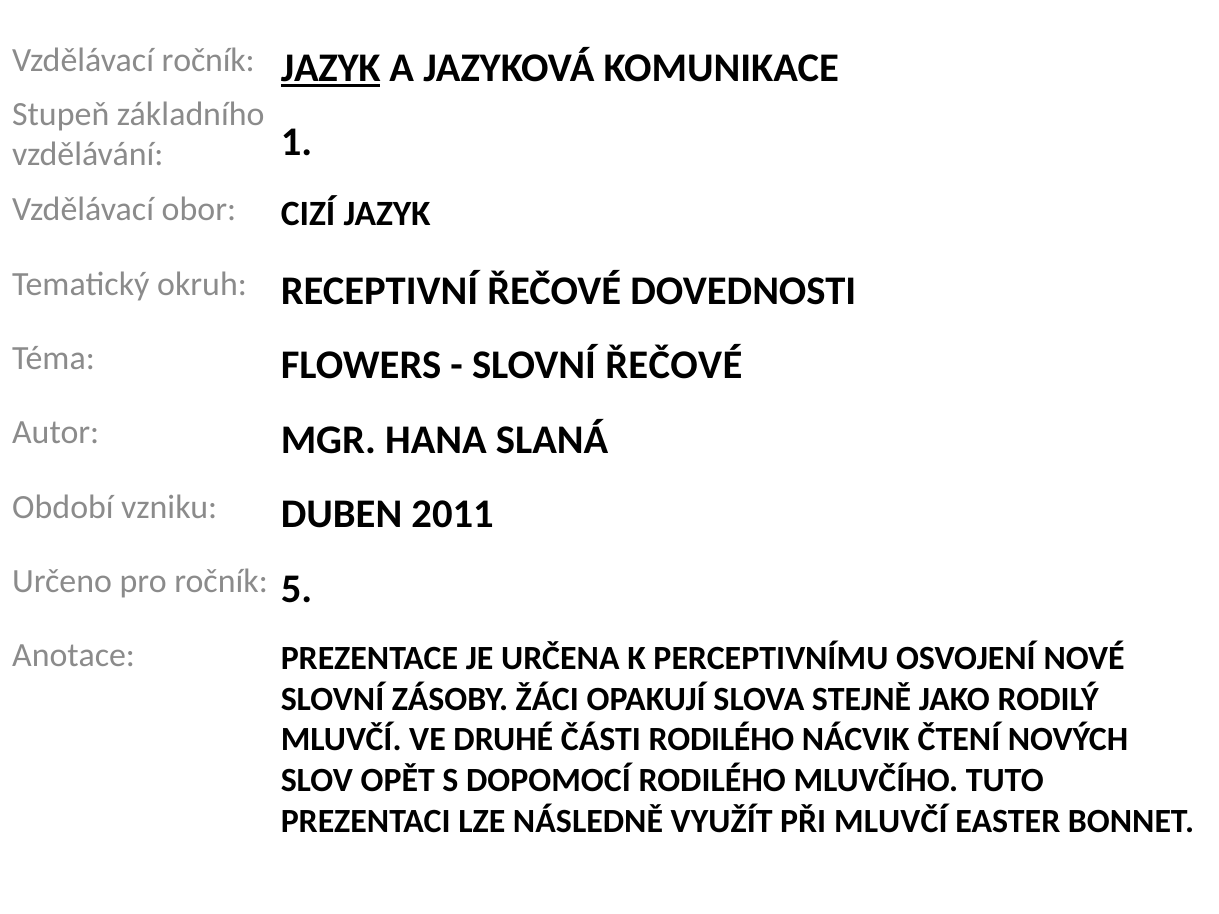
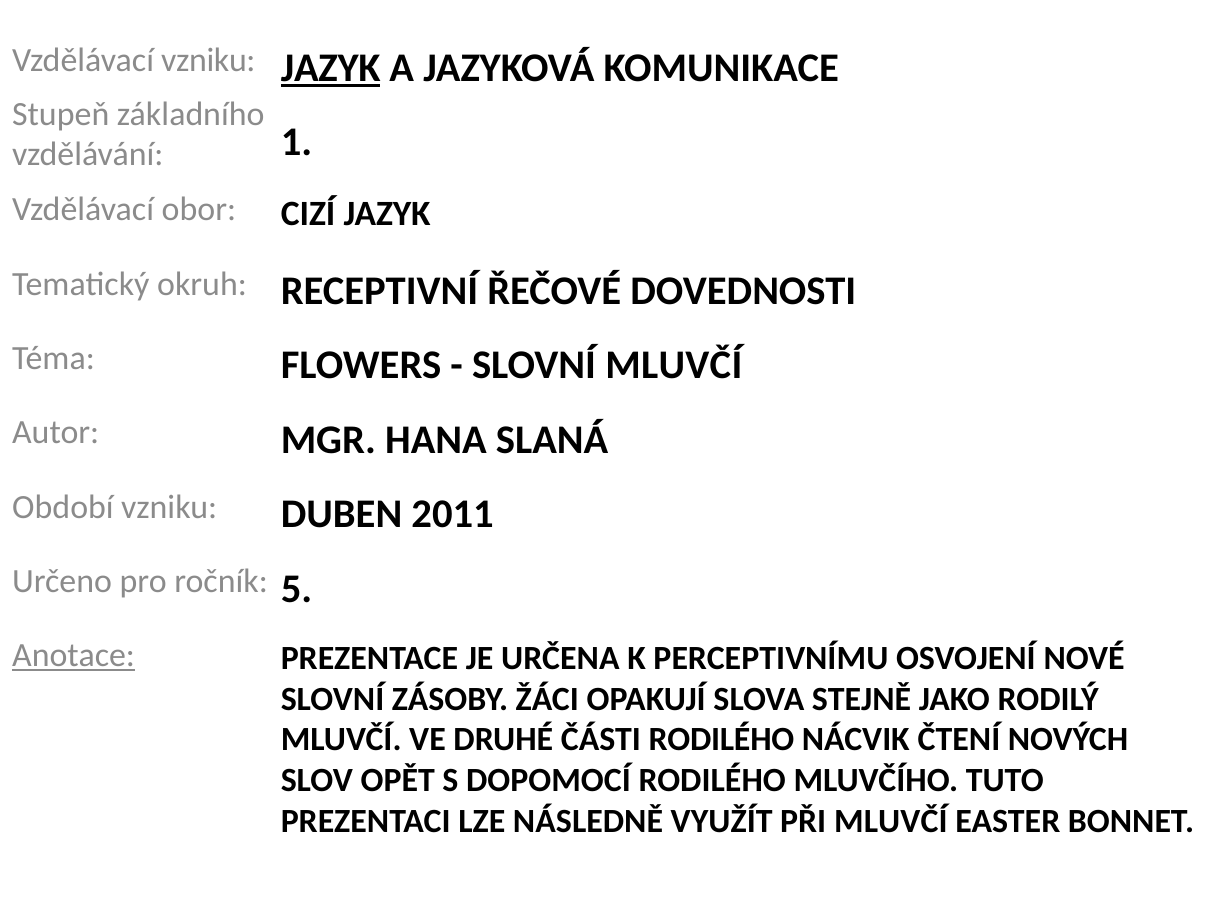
Vzdělávací ročník: ročník -> vzniku
SLOVNÍ ŘEČOVÉ: ŘEČOVÉ -> MLUVČÍ
Anotace underline: none -> present
